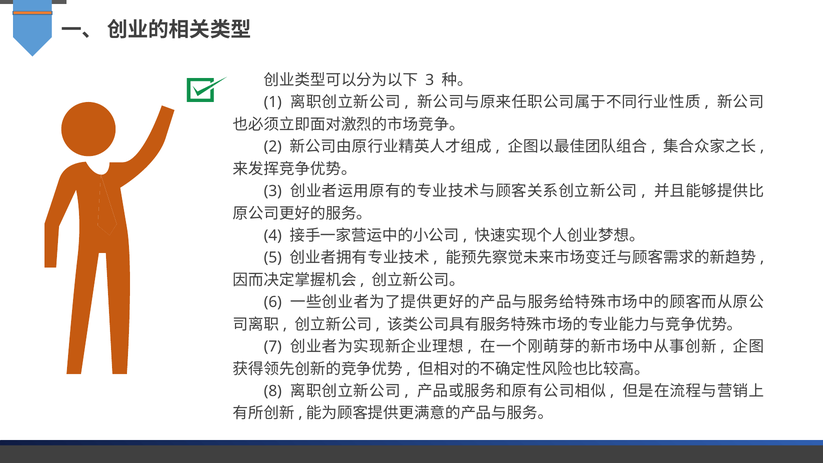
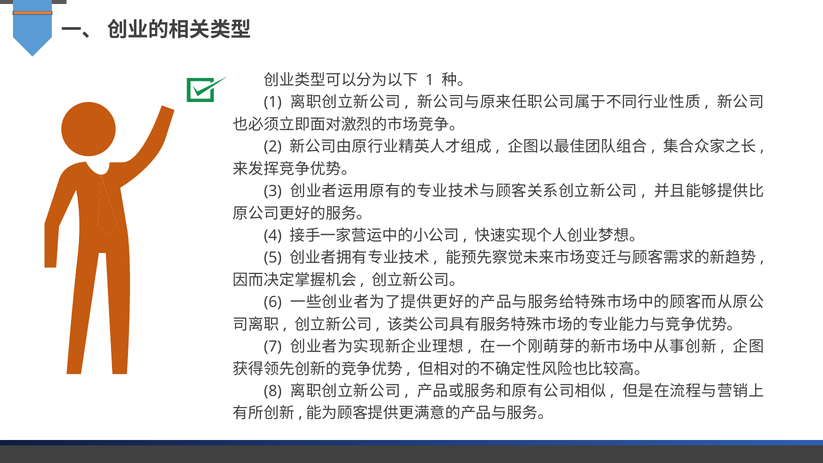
3 at (430, 80): 3 -> 1
